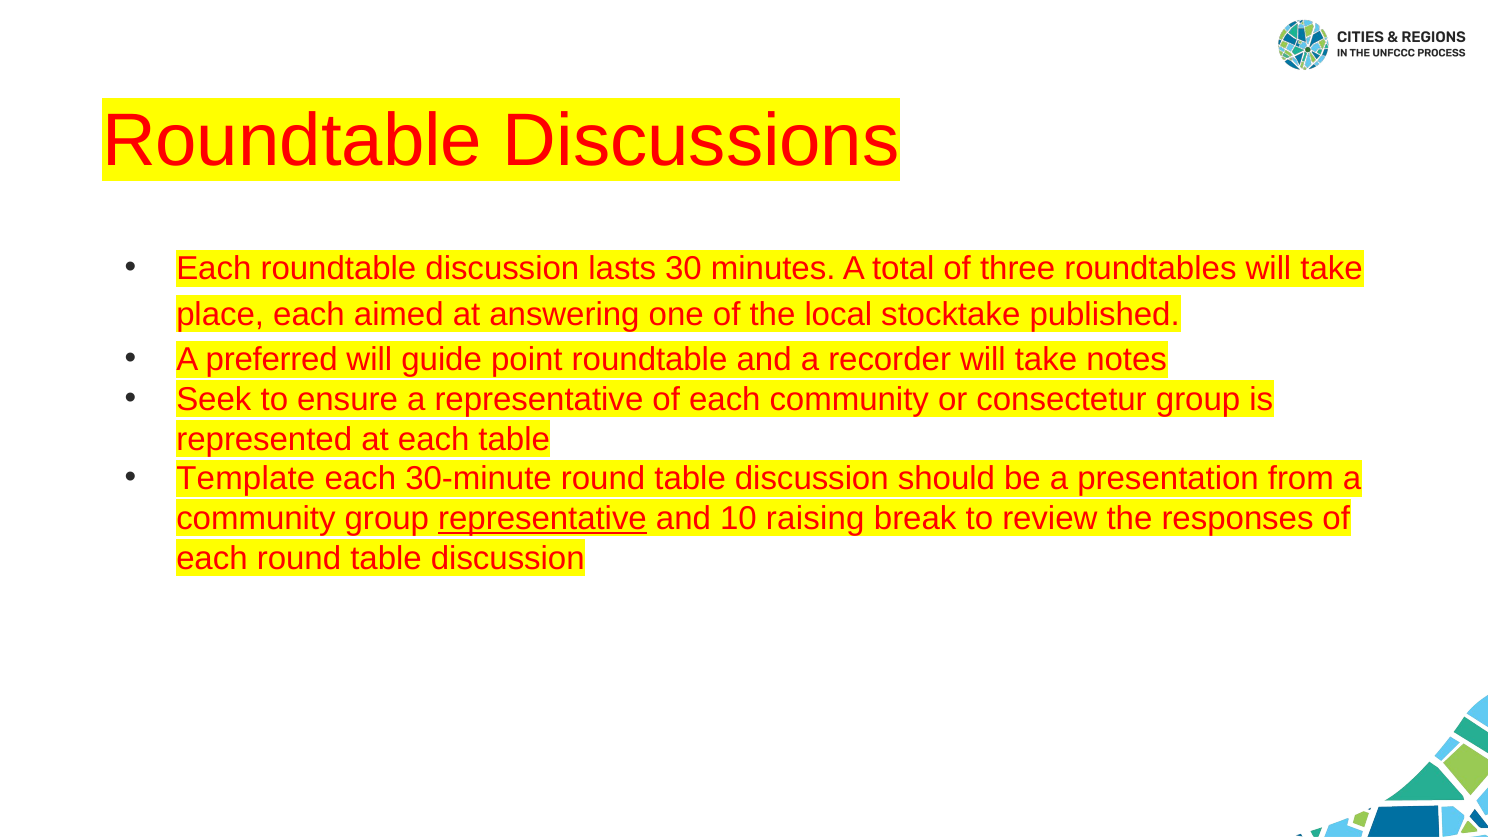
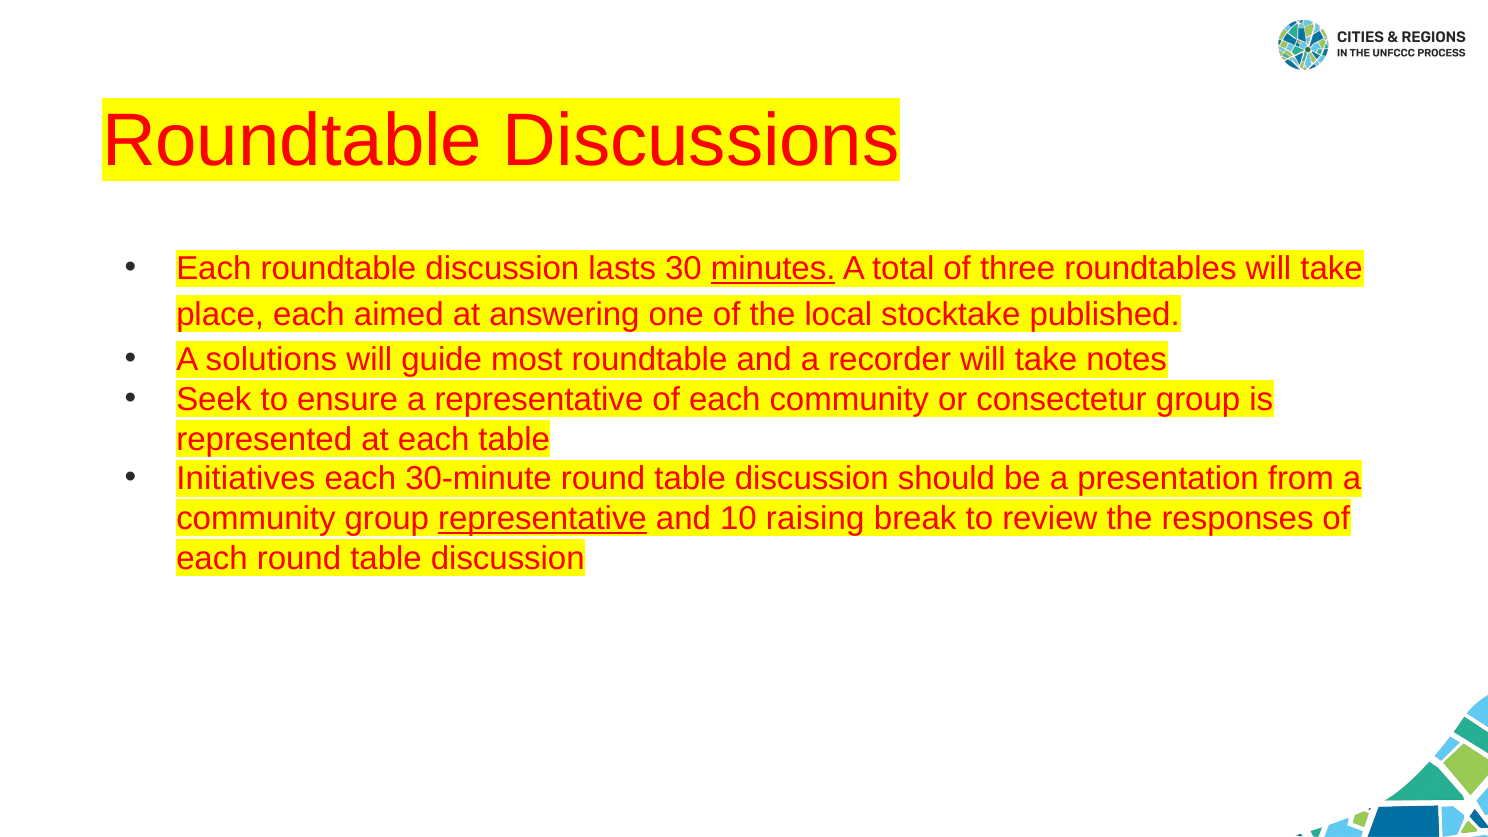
minutes underline: none -> present
preferred: preferred -> solutions
point: point -> most
Template: Template -> Initiatives
